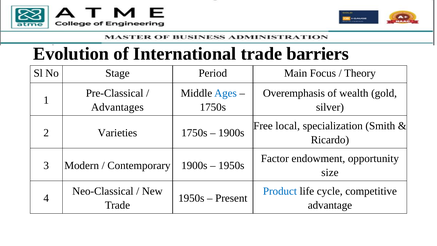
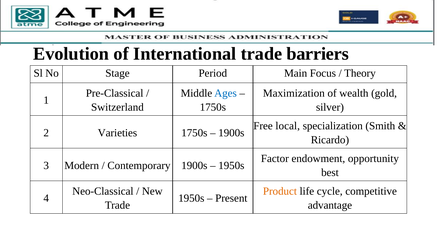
Overemphasis: Overemphasis -> Maximization
Advantages: Advantages -> Switzerland
size: size -> best
Product colour: blue -> orange
